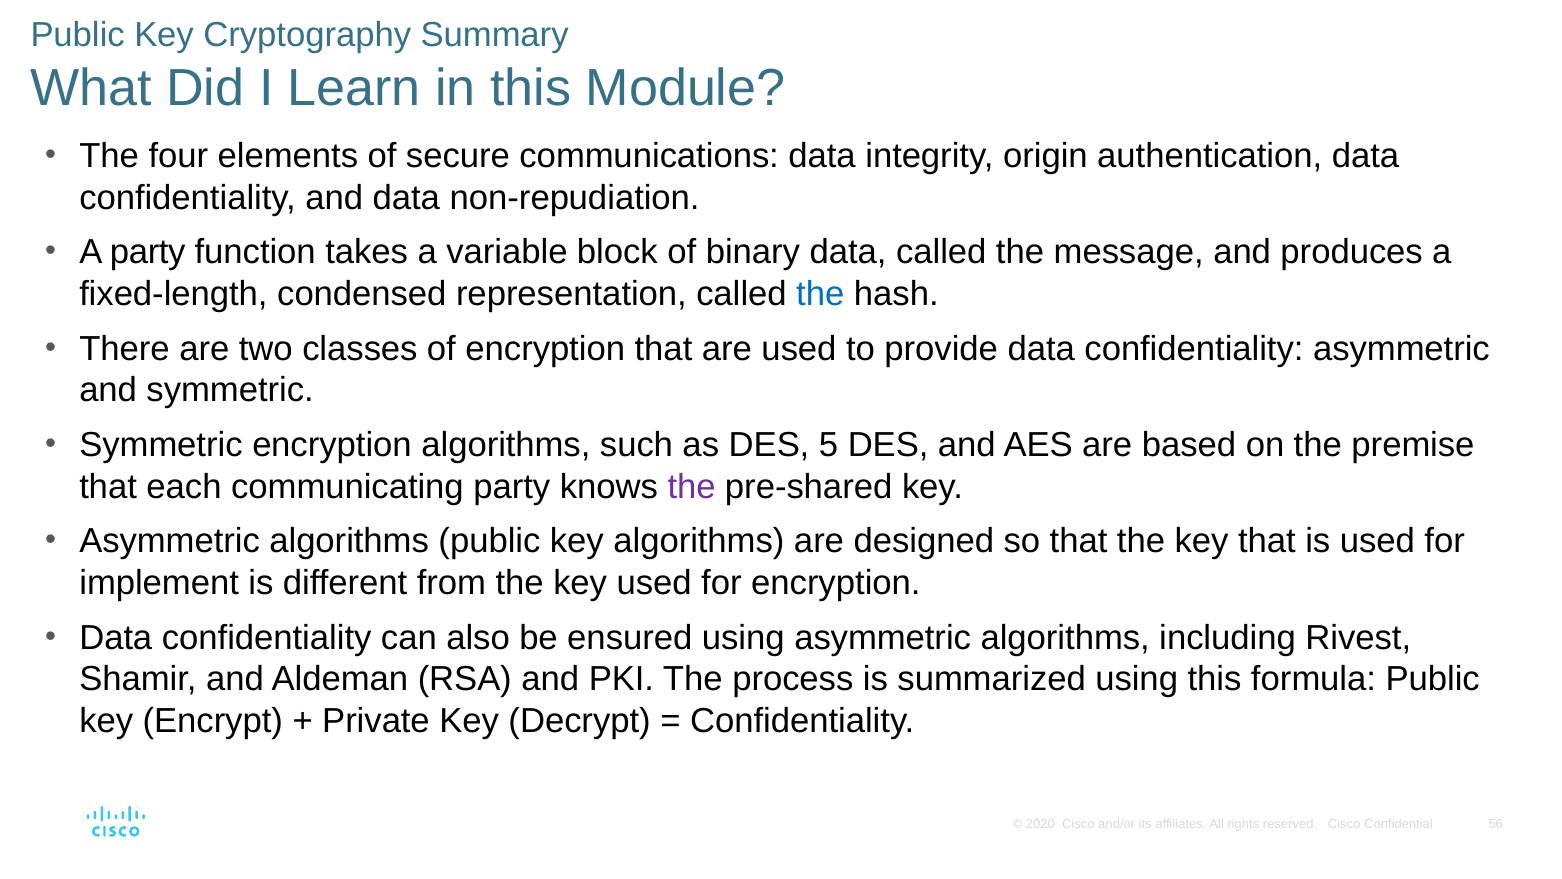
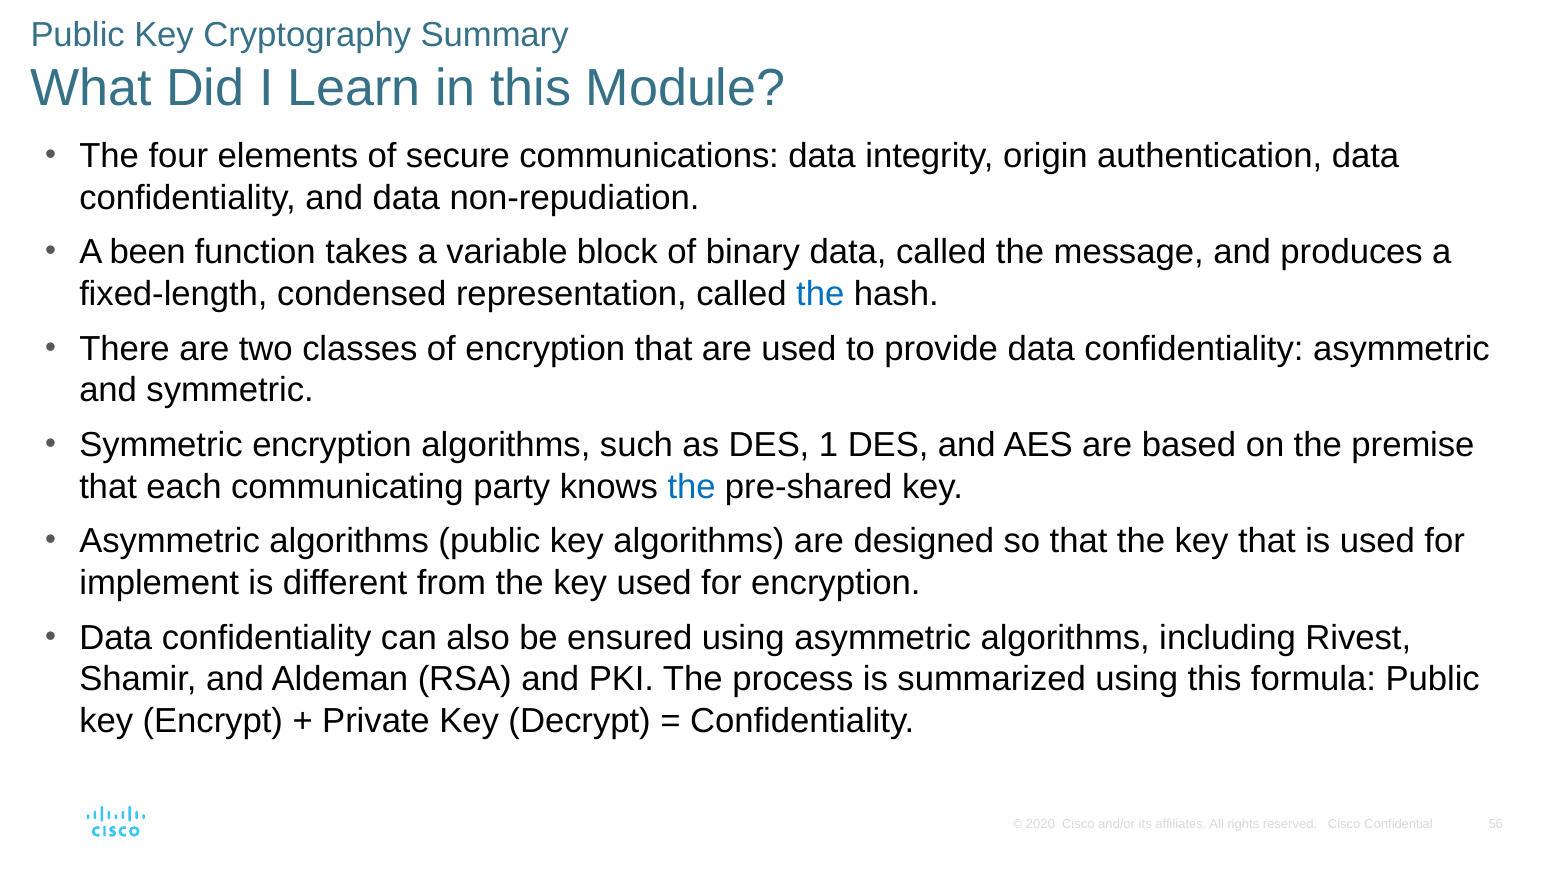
A party: party -> been
5: 5 -> 1
the at (692, 487) colour: purple -> blue
